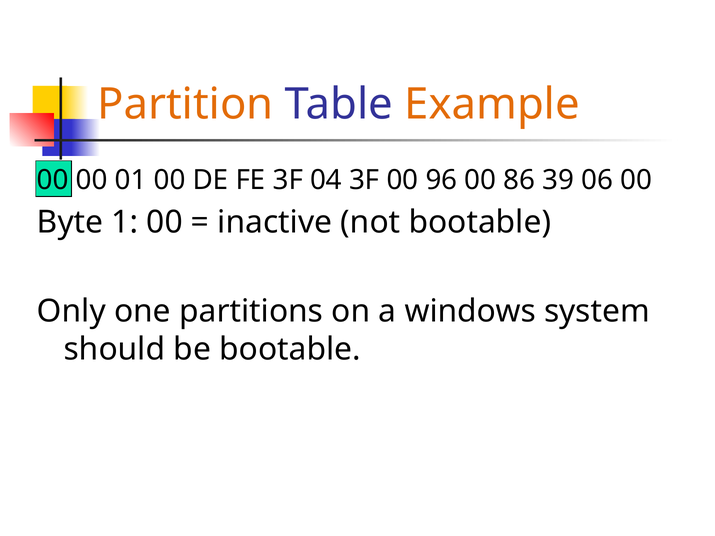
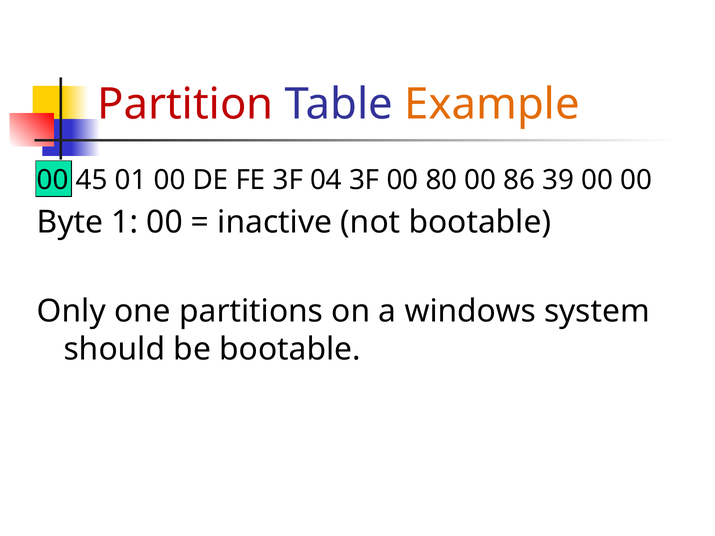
Partition colour: orange -> red
00 00: 00 -> 45
96: 96 -> 80
39 06: 06 -> 00
